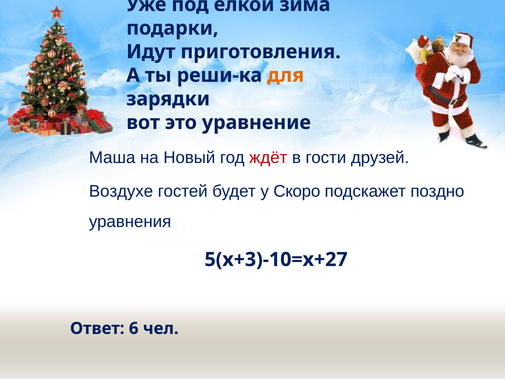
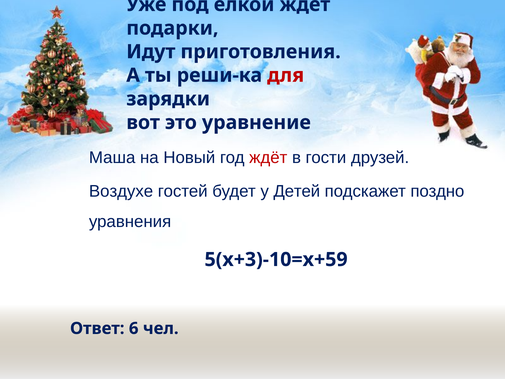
ёлкой зима: зима -> ждёт
для colour: orange -> red
Скоро: Скоро -> Детей
5(х+3)-10=х+27: 5(х+3)-10=х+27 -> 5(х+3)-10=х+59
